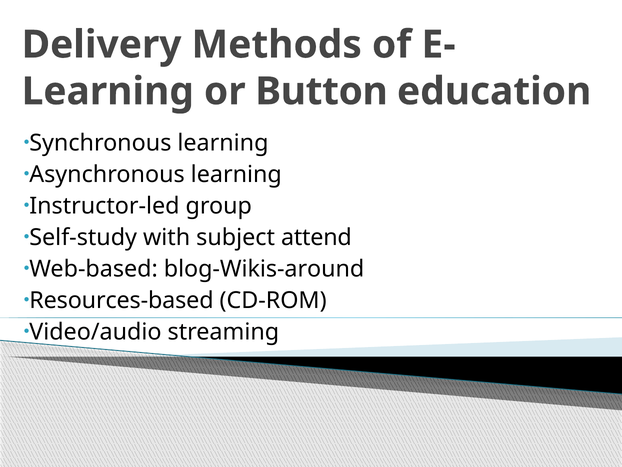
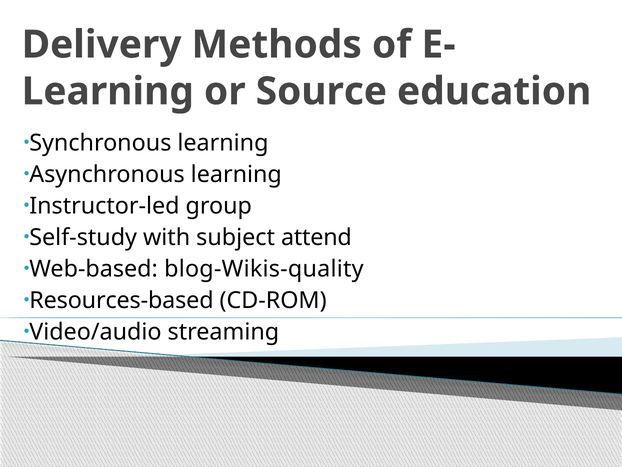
Button: Button -> Source
blog-Wikis-around: blog-Wikis-around -> blog-Wikis-quality
